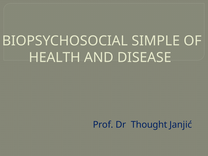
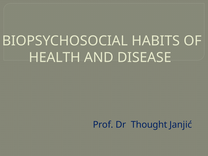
SIMPLE: SIMPLE -> HABITS
